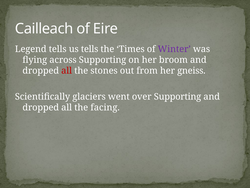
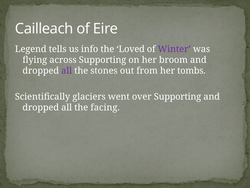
us tells: tells -> info
Times: Times -> Loved
all at (67, 71) colour: red -> purple
gneiss: gneiss -> tombs
